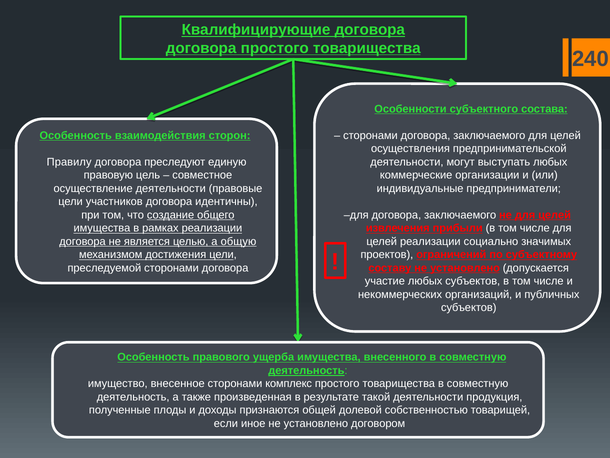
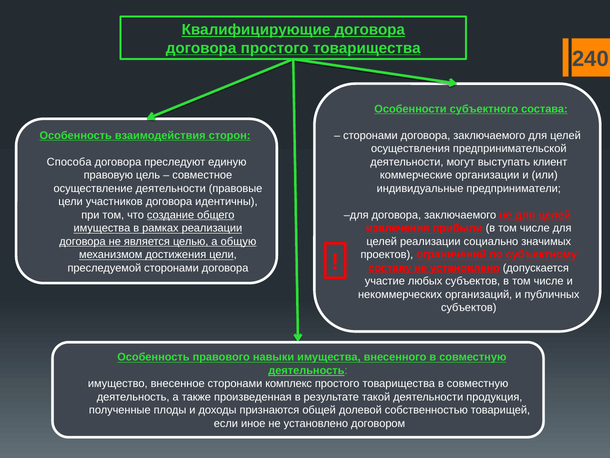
Правилу: Правилу -> Способа
выступать любых: любых -> клиент
ущерба: ущерба -> навыки
